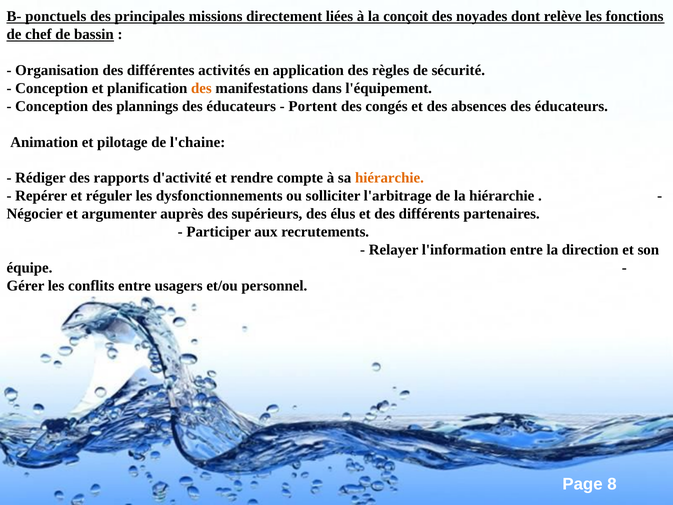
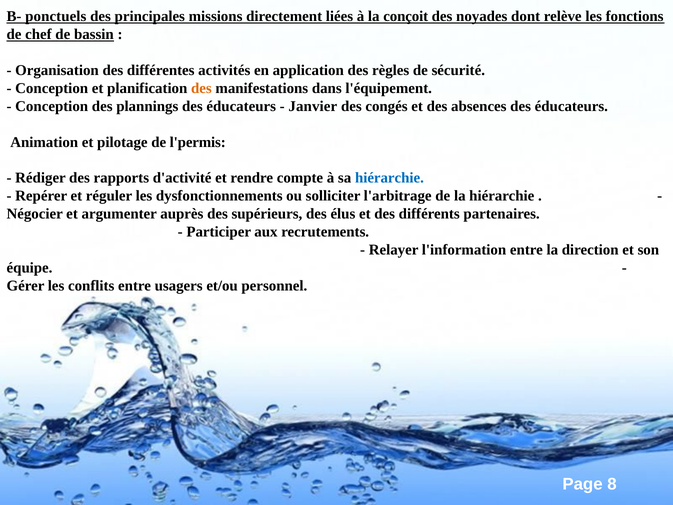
Portent: Portent -> Janvier
l'chaine: l'chaine -> l'permis
hiérarchie at (389, 178) colour: orange -> blue
